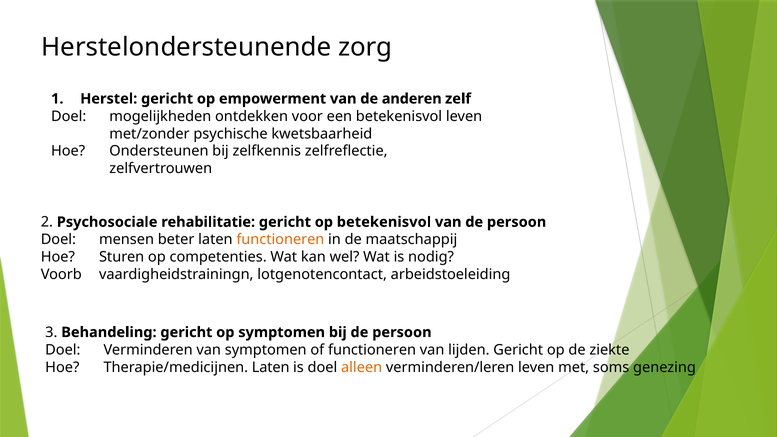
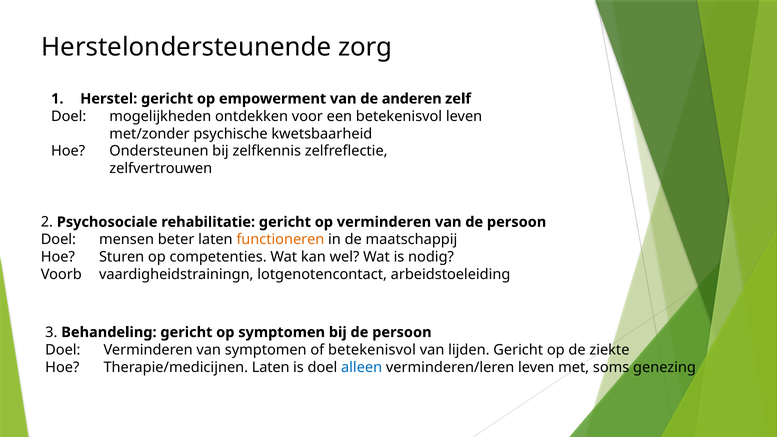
op betekenisvol: betekenisvol -> verminderen
of functioneren: functioneren -> betekenisvol
alleen colour: orange -> blue
